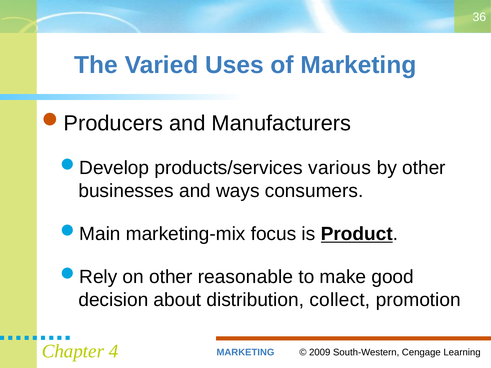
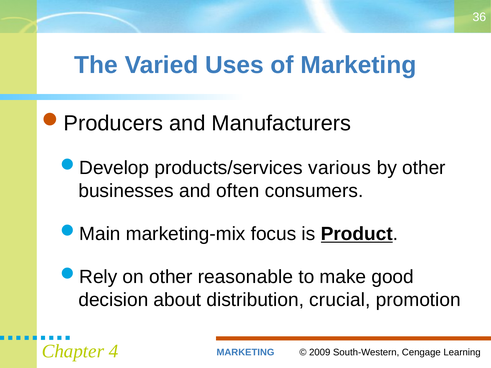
ways: ways -> often
collect: collect -> crucial
